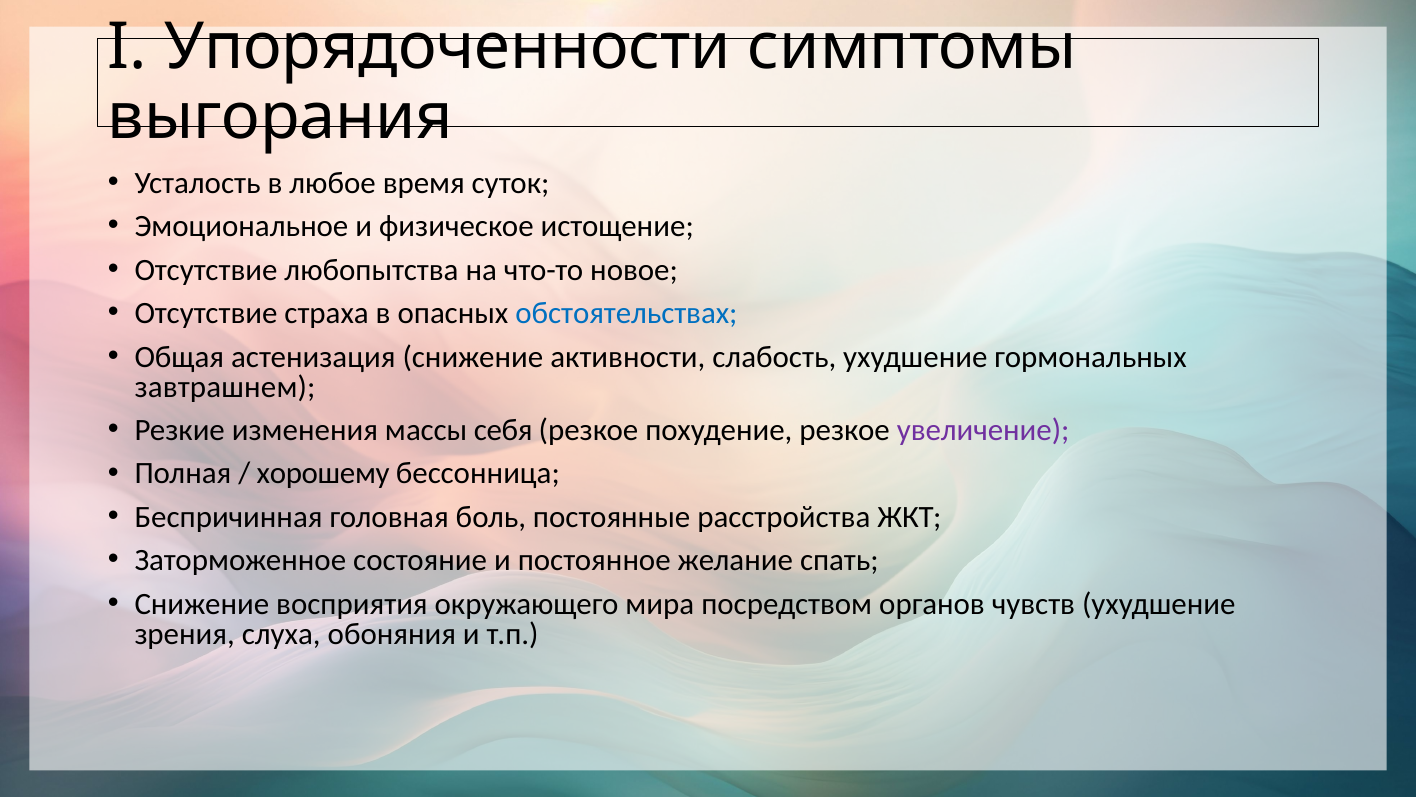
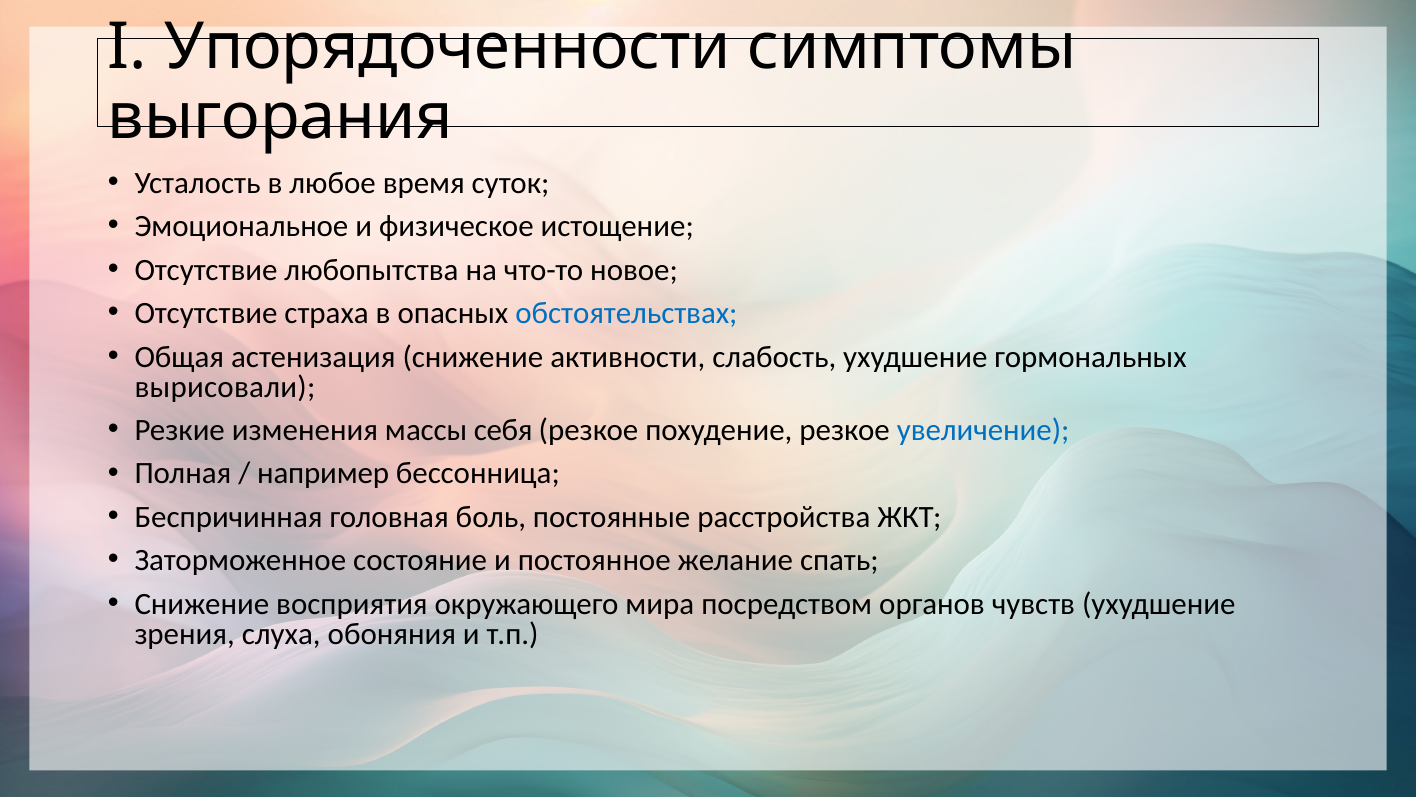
завтрашнем: завтрашнем -> вырисовали
увеличение colour: purple -> blue
хорошему: хорошему -> например
